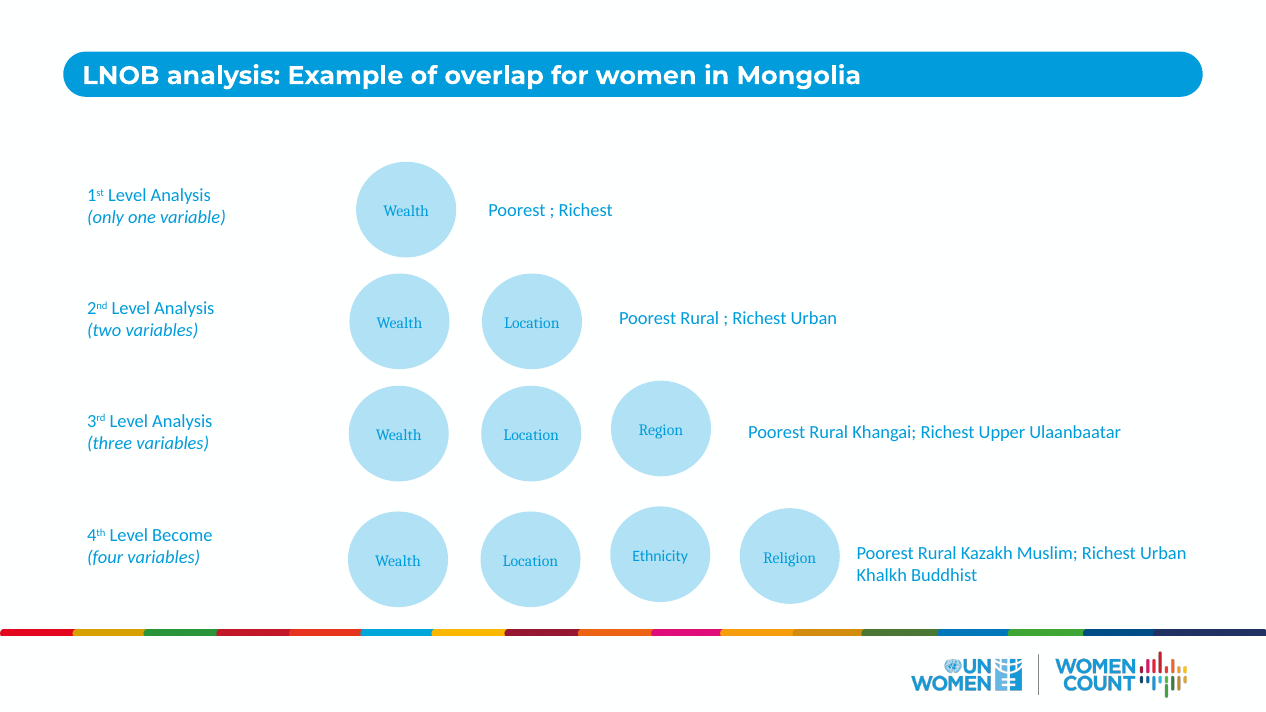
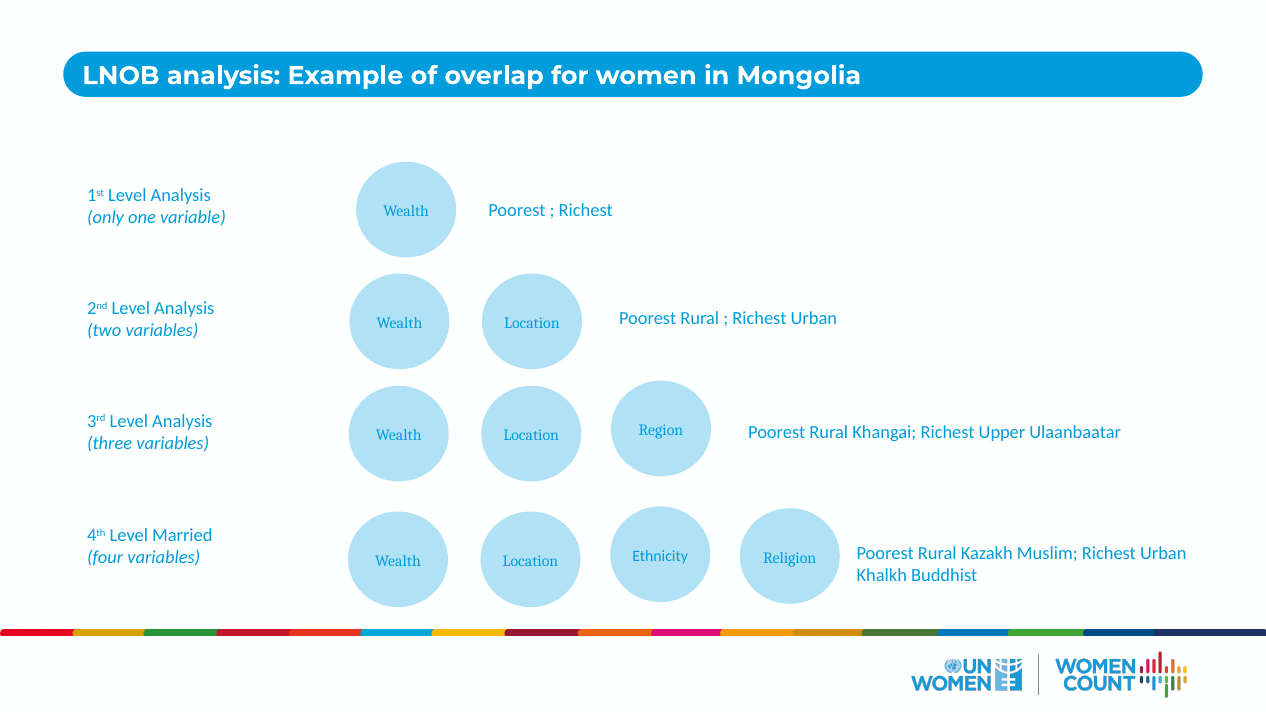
Become: Become -> Married
